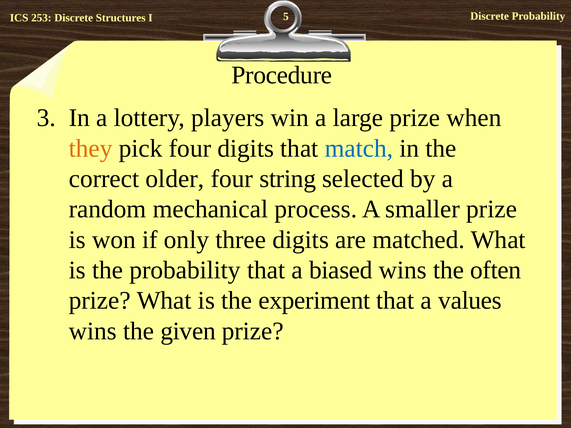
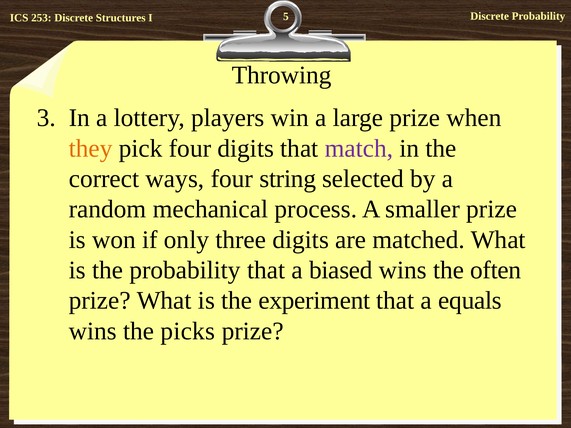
Procedure: Procedure -> Throwing
match colour: blue -> purple
older: older -> ways
values: values -> equals
given: given -> picks
